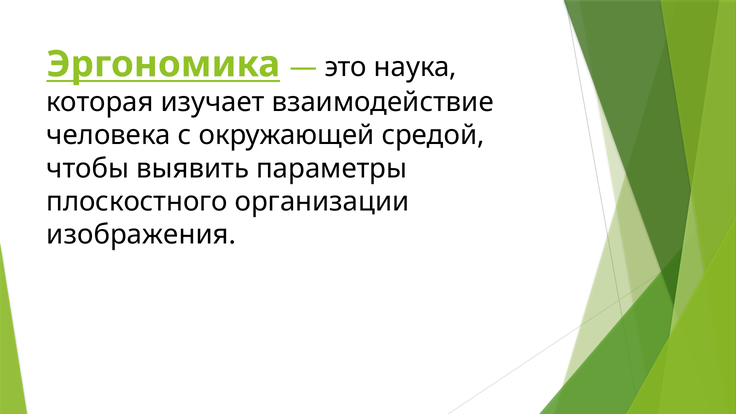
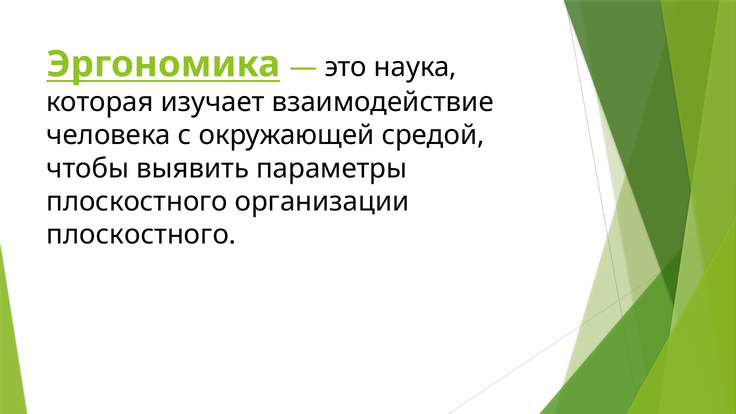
изображения at (141, 235): изображения -> плоскостного
